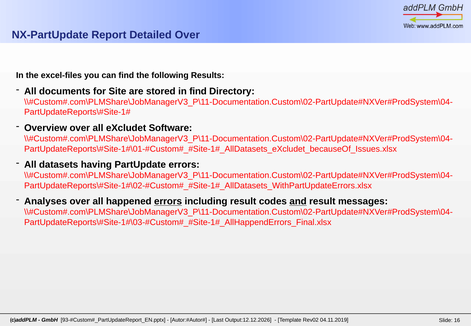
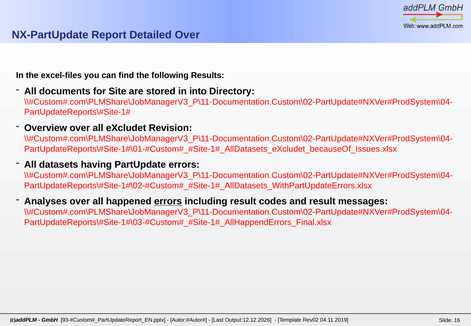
in find: find -> into
Software: Software -> Revision
and underline: present -> none
